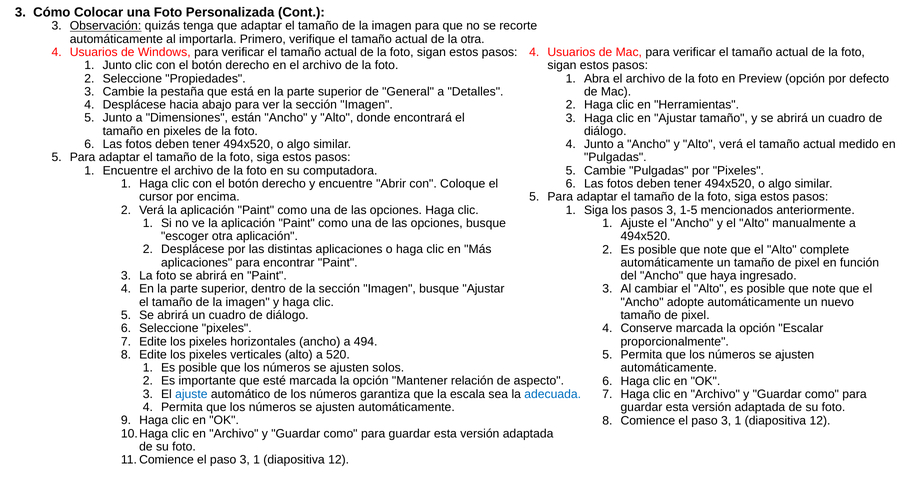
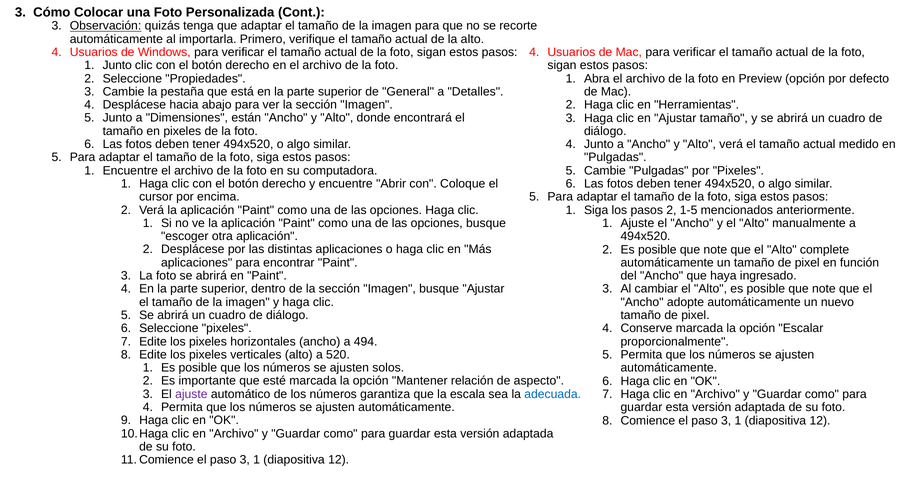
la otra: otra -> alto
pasos 3: 3 -> 2
ajuste at (191, 394) colour: blue -> purple
